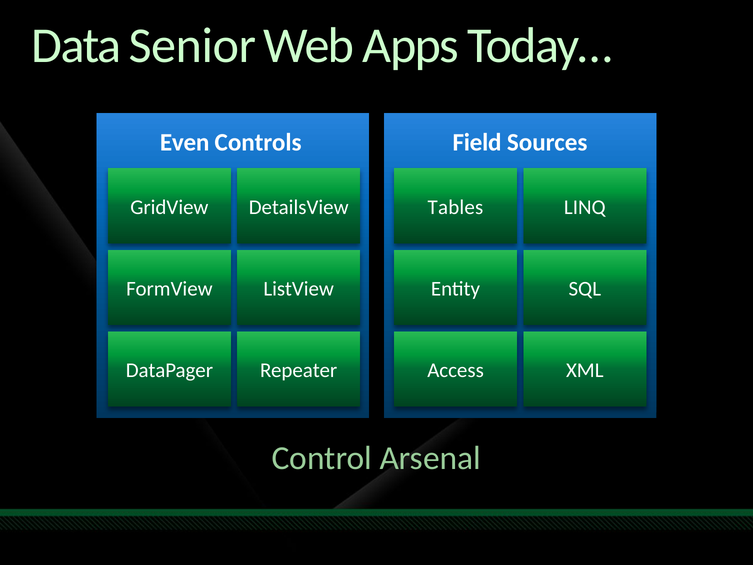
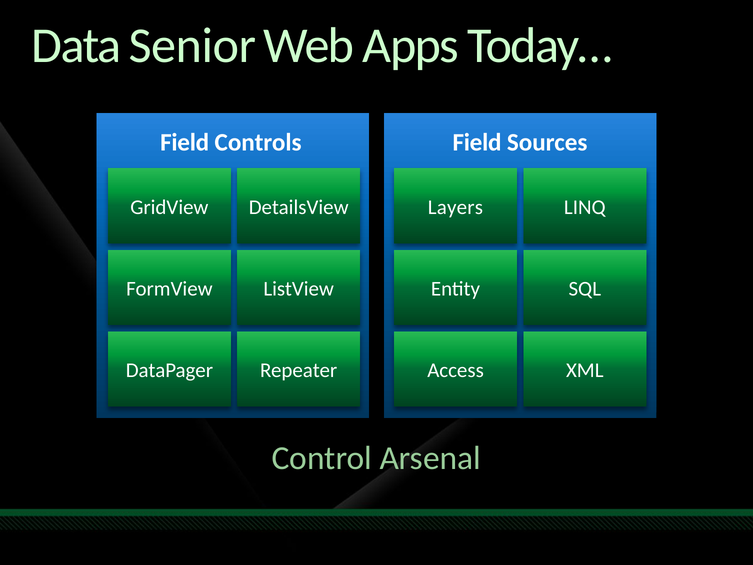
Even at (185, 142): Even -> Field
Tables: Tables -> Layers
